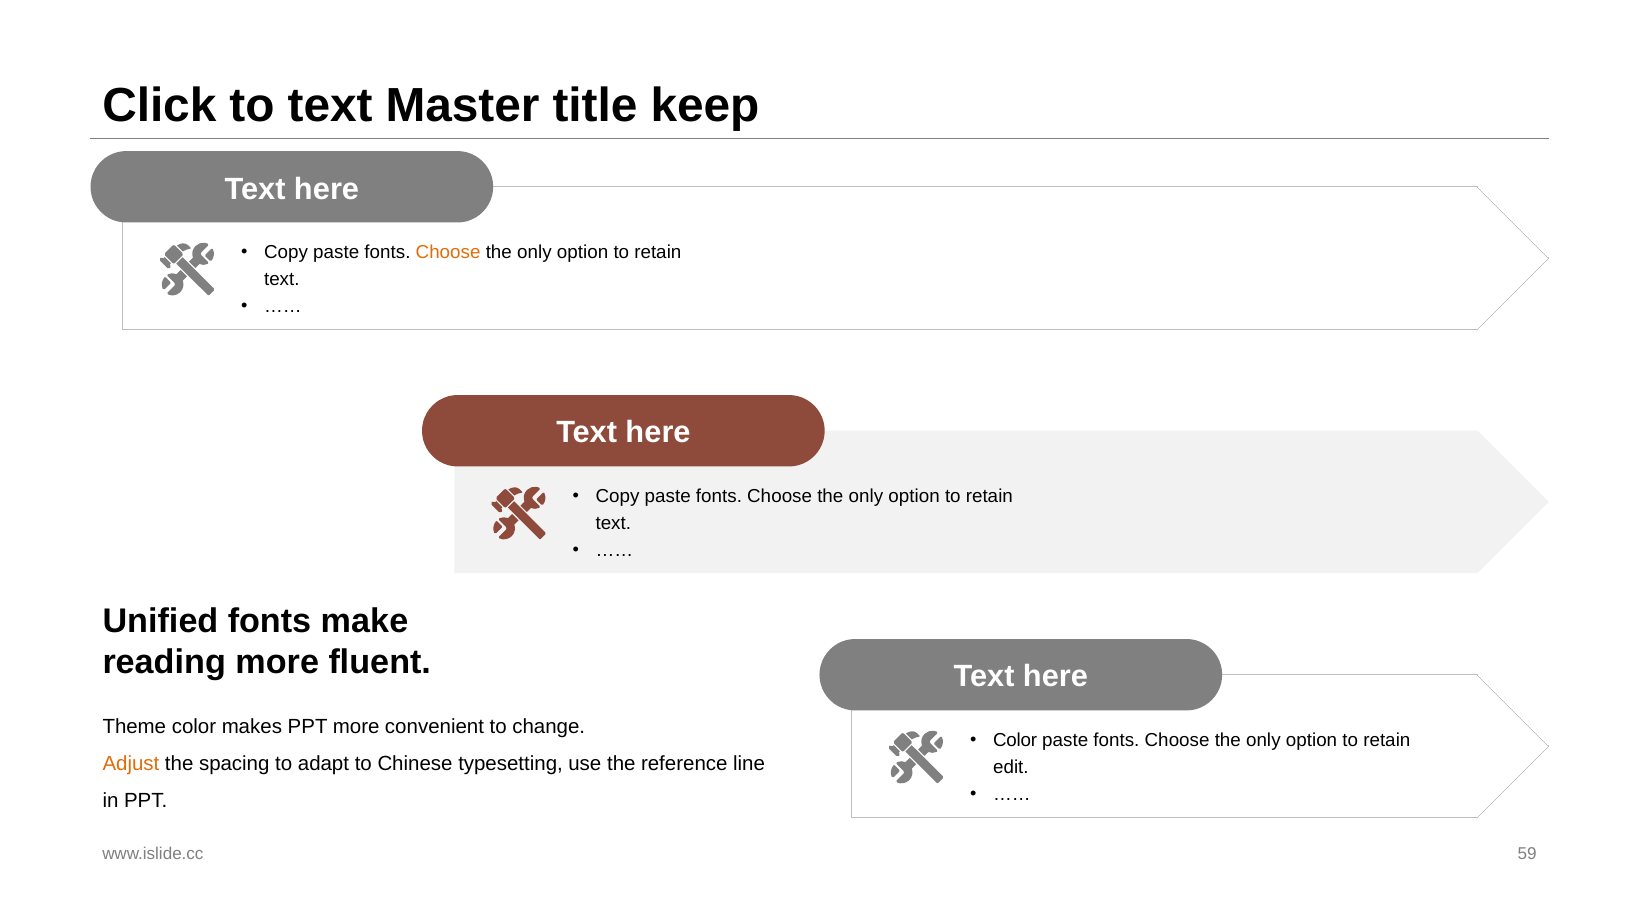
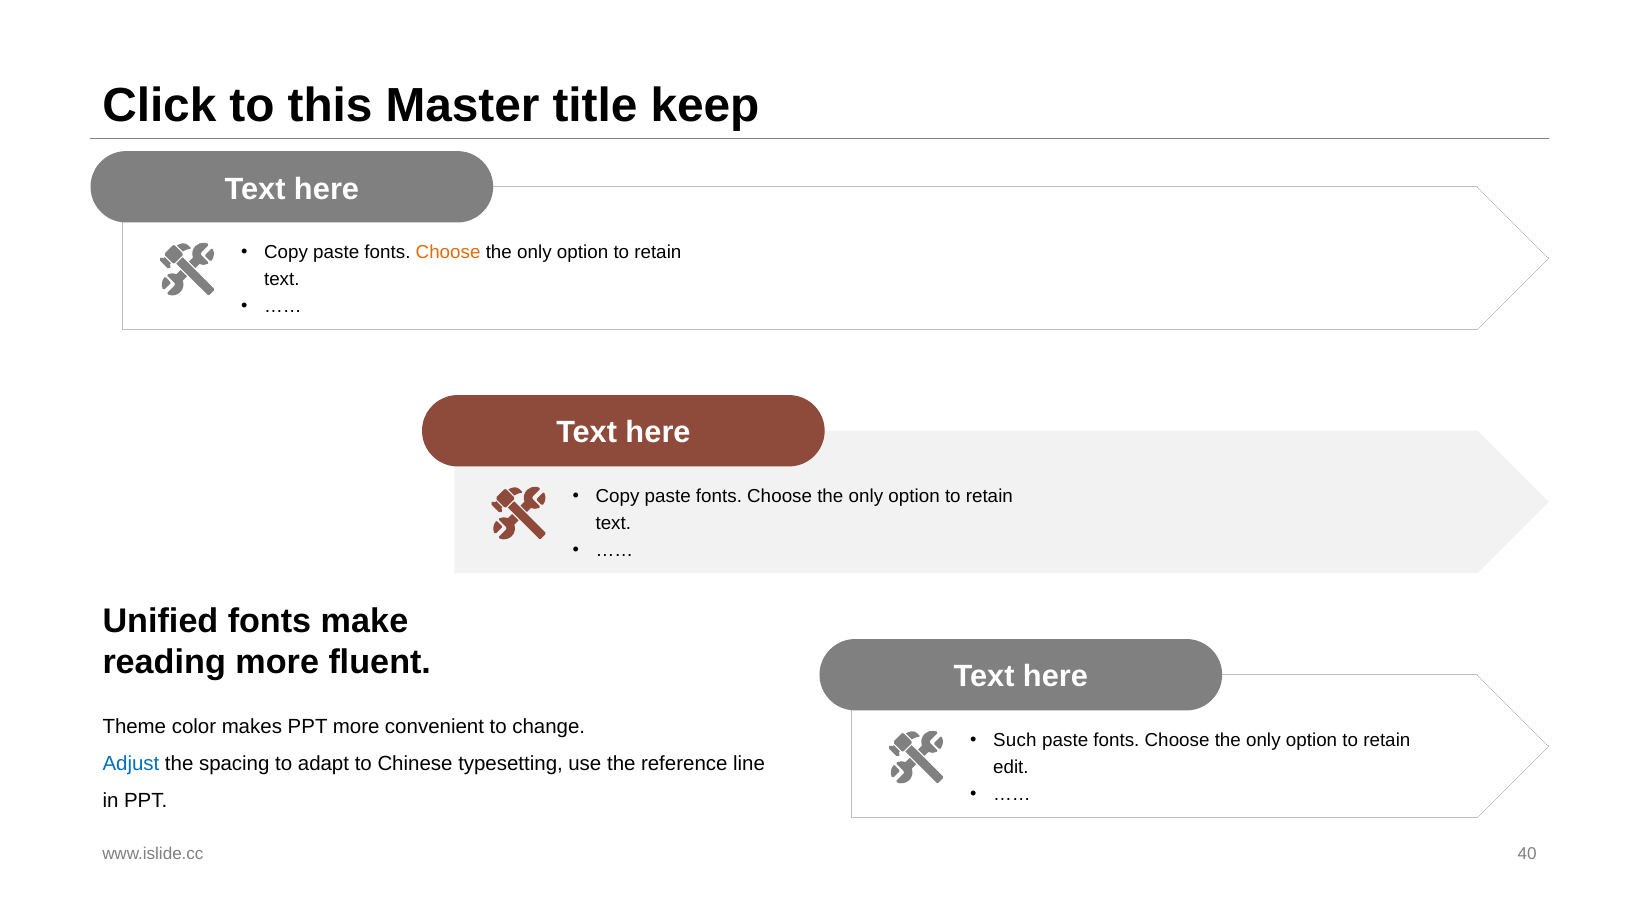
to text: text -> this
Color at (1015, 740): Color -> Such
Adjust colour: orange -> blue
59: 59 -> 40
